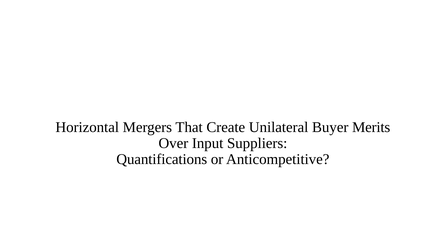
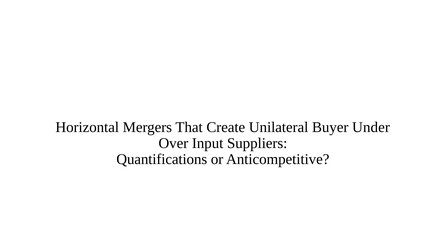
Merits: Merits -> Under
